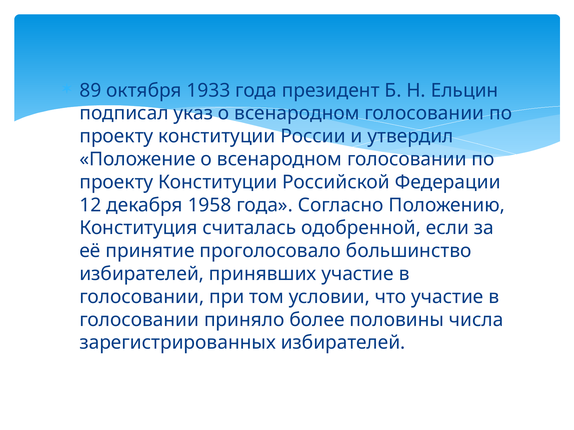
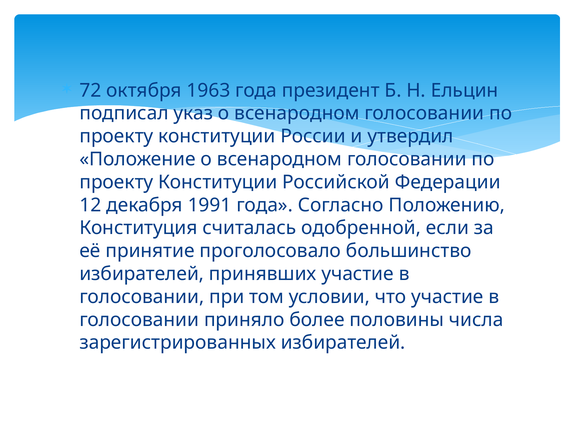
89: 89 -> 72
1933: 1933 -> 1963
1958: 1958 -> 1991
